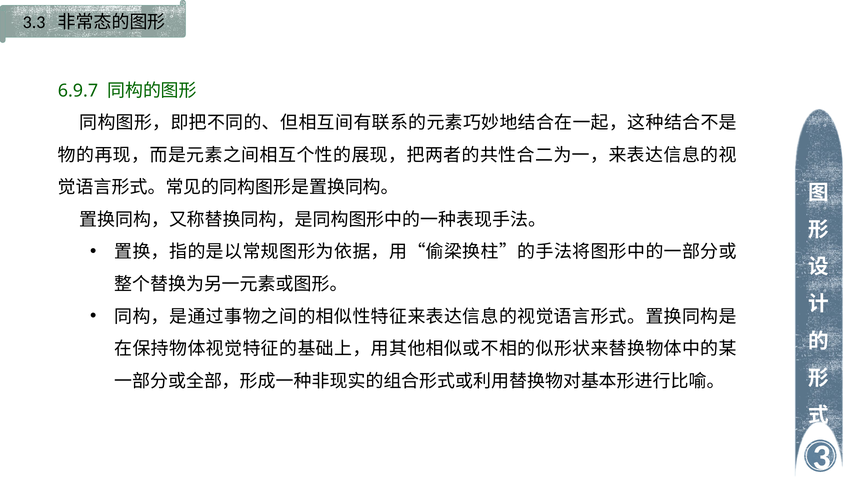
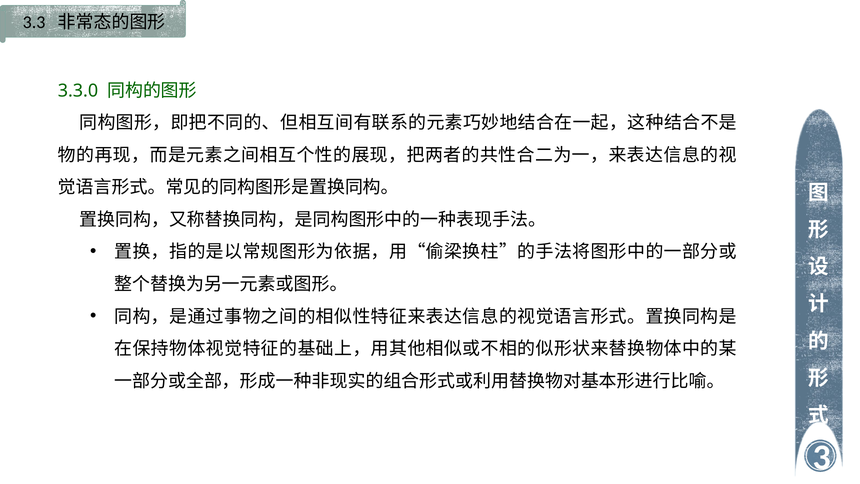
6.9.7: 6.9.7 -> 3.3.0
